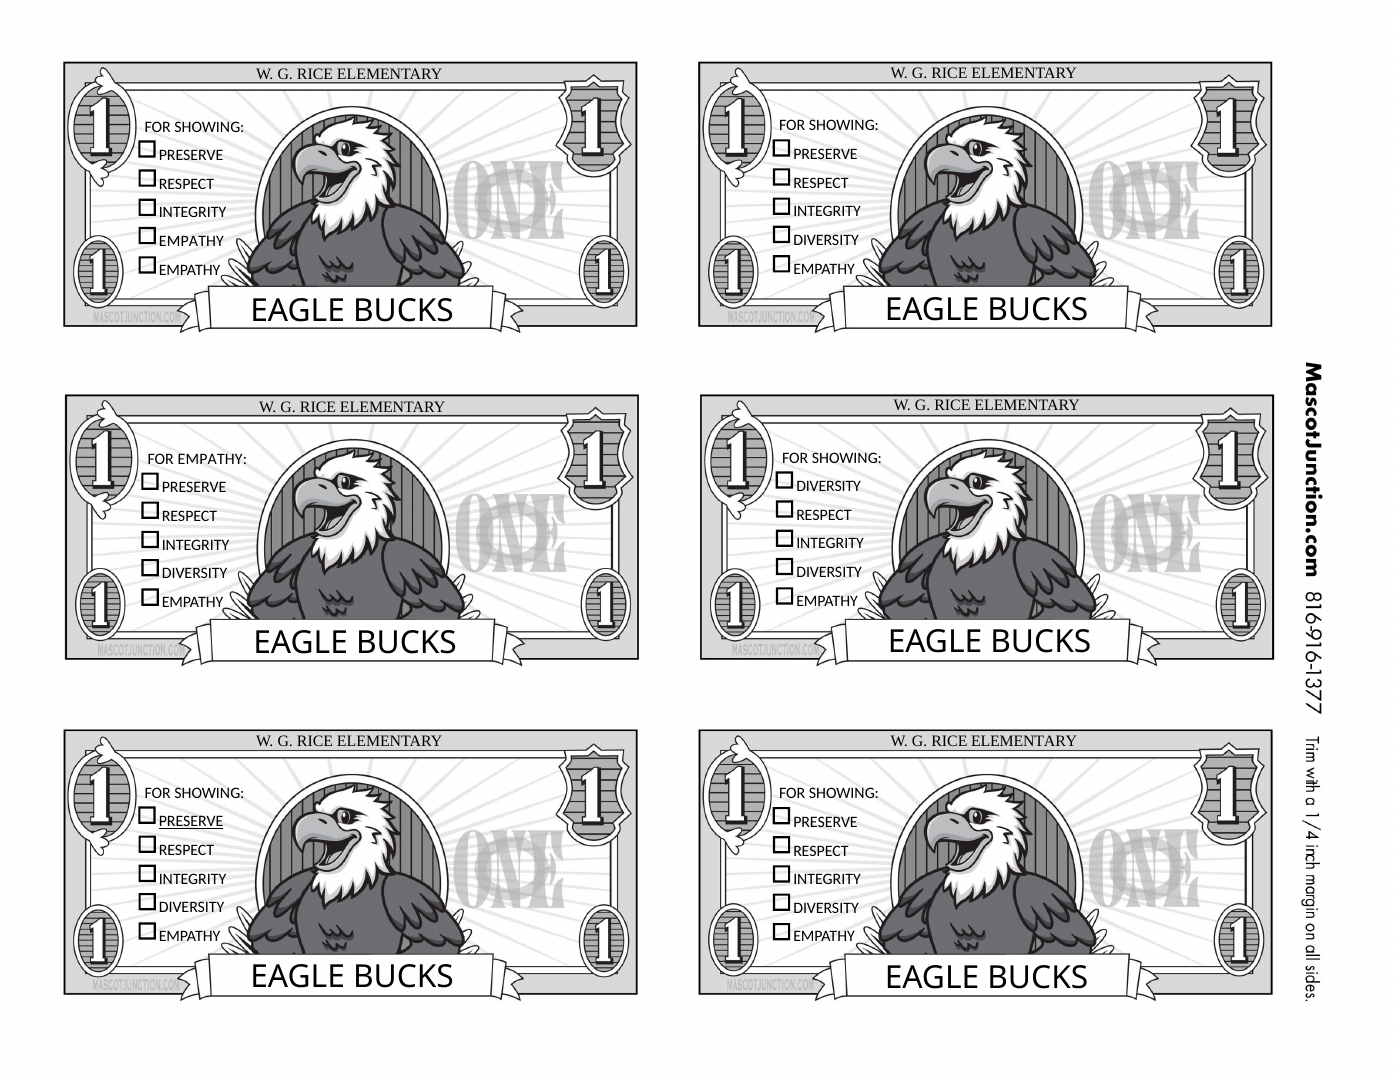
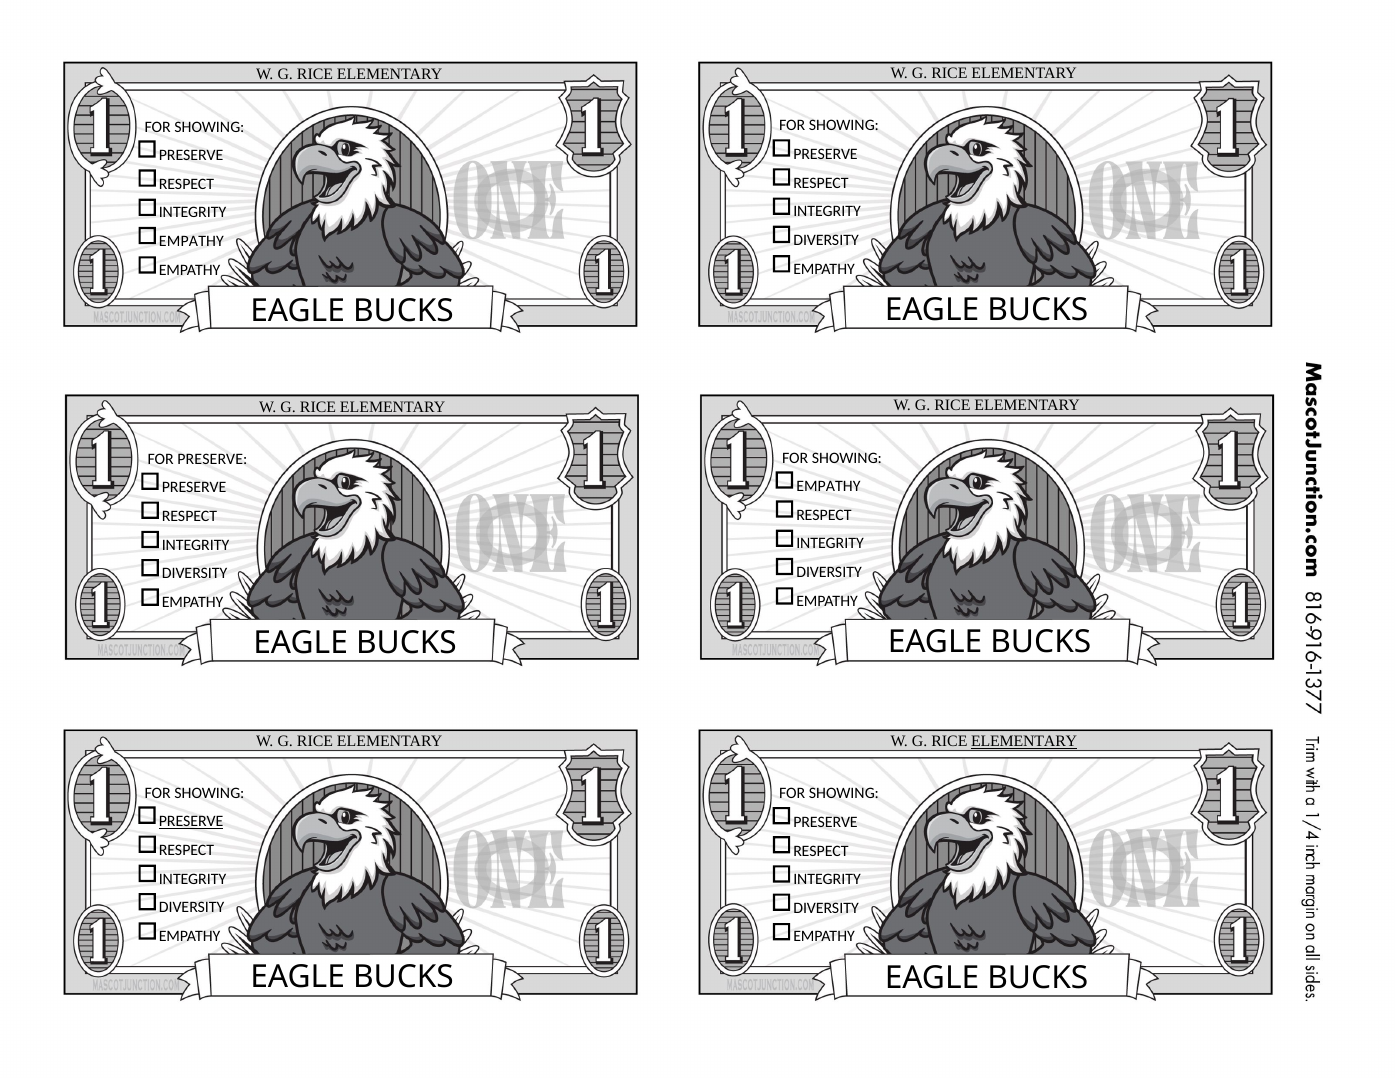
FOR EMPATHY: EMPATHY -> PRESERVE
DIVERSITY at (829, 486): DIVERSITY -> EMPATHY
ELEMENTARY at (1024, 741) underline: none -> present
